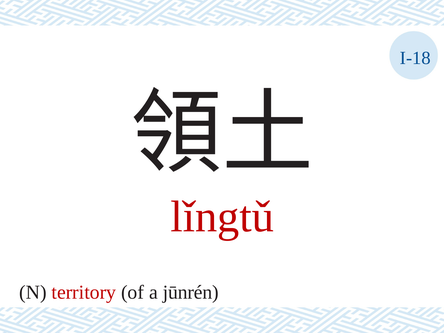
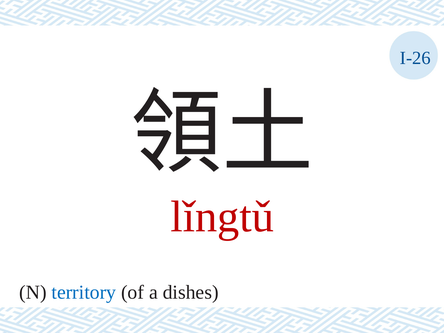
I-18: I-18 -> I-26
territory colour: red -> blue
jūnrén: jūnrén -> dishes
